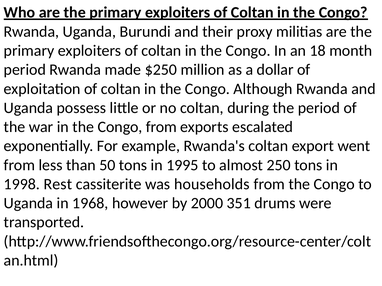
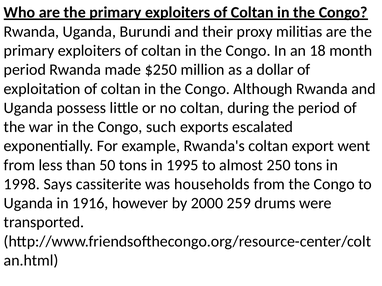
Congo from: from -> such
Rest: Rest -> Says
1968: 1968 -> 1916
351: 351 -> 259
